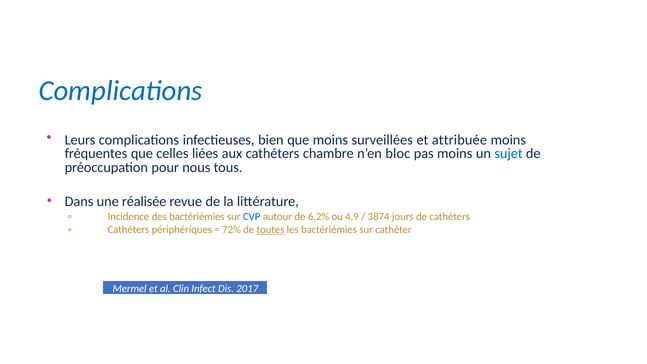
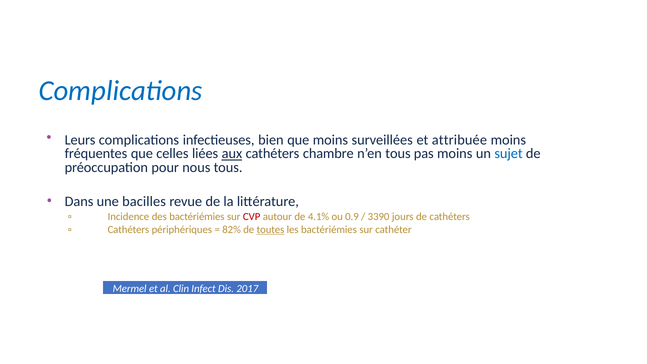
aux underline: none -> present
n’en bloc: bloc -> tous
réalisée: réalisée -> bacilles
CVP colour: blue -> red
6.2%: 6.2% -> 4.1%
4.9: 4.9 -> 0.9
3874: 3874 -> 3390
72%: 72% -> 82%
